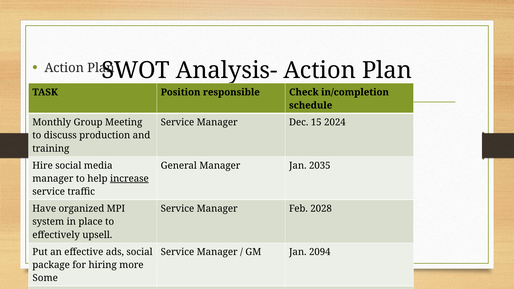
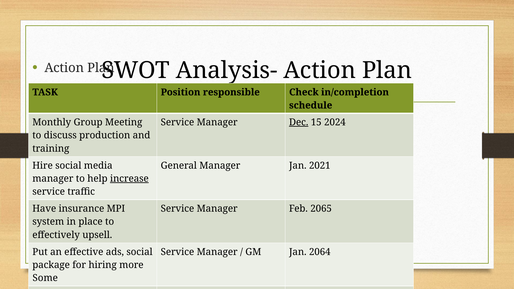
Dec at (299, 122) underline: none -> present
2035: 2035 -> 2021
organized: organized -> insurance
2028: 2028 -> 2065
2094: 2094 -> 2064
